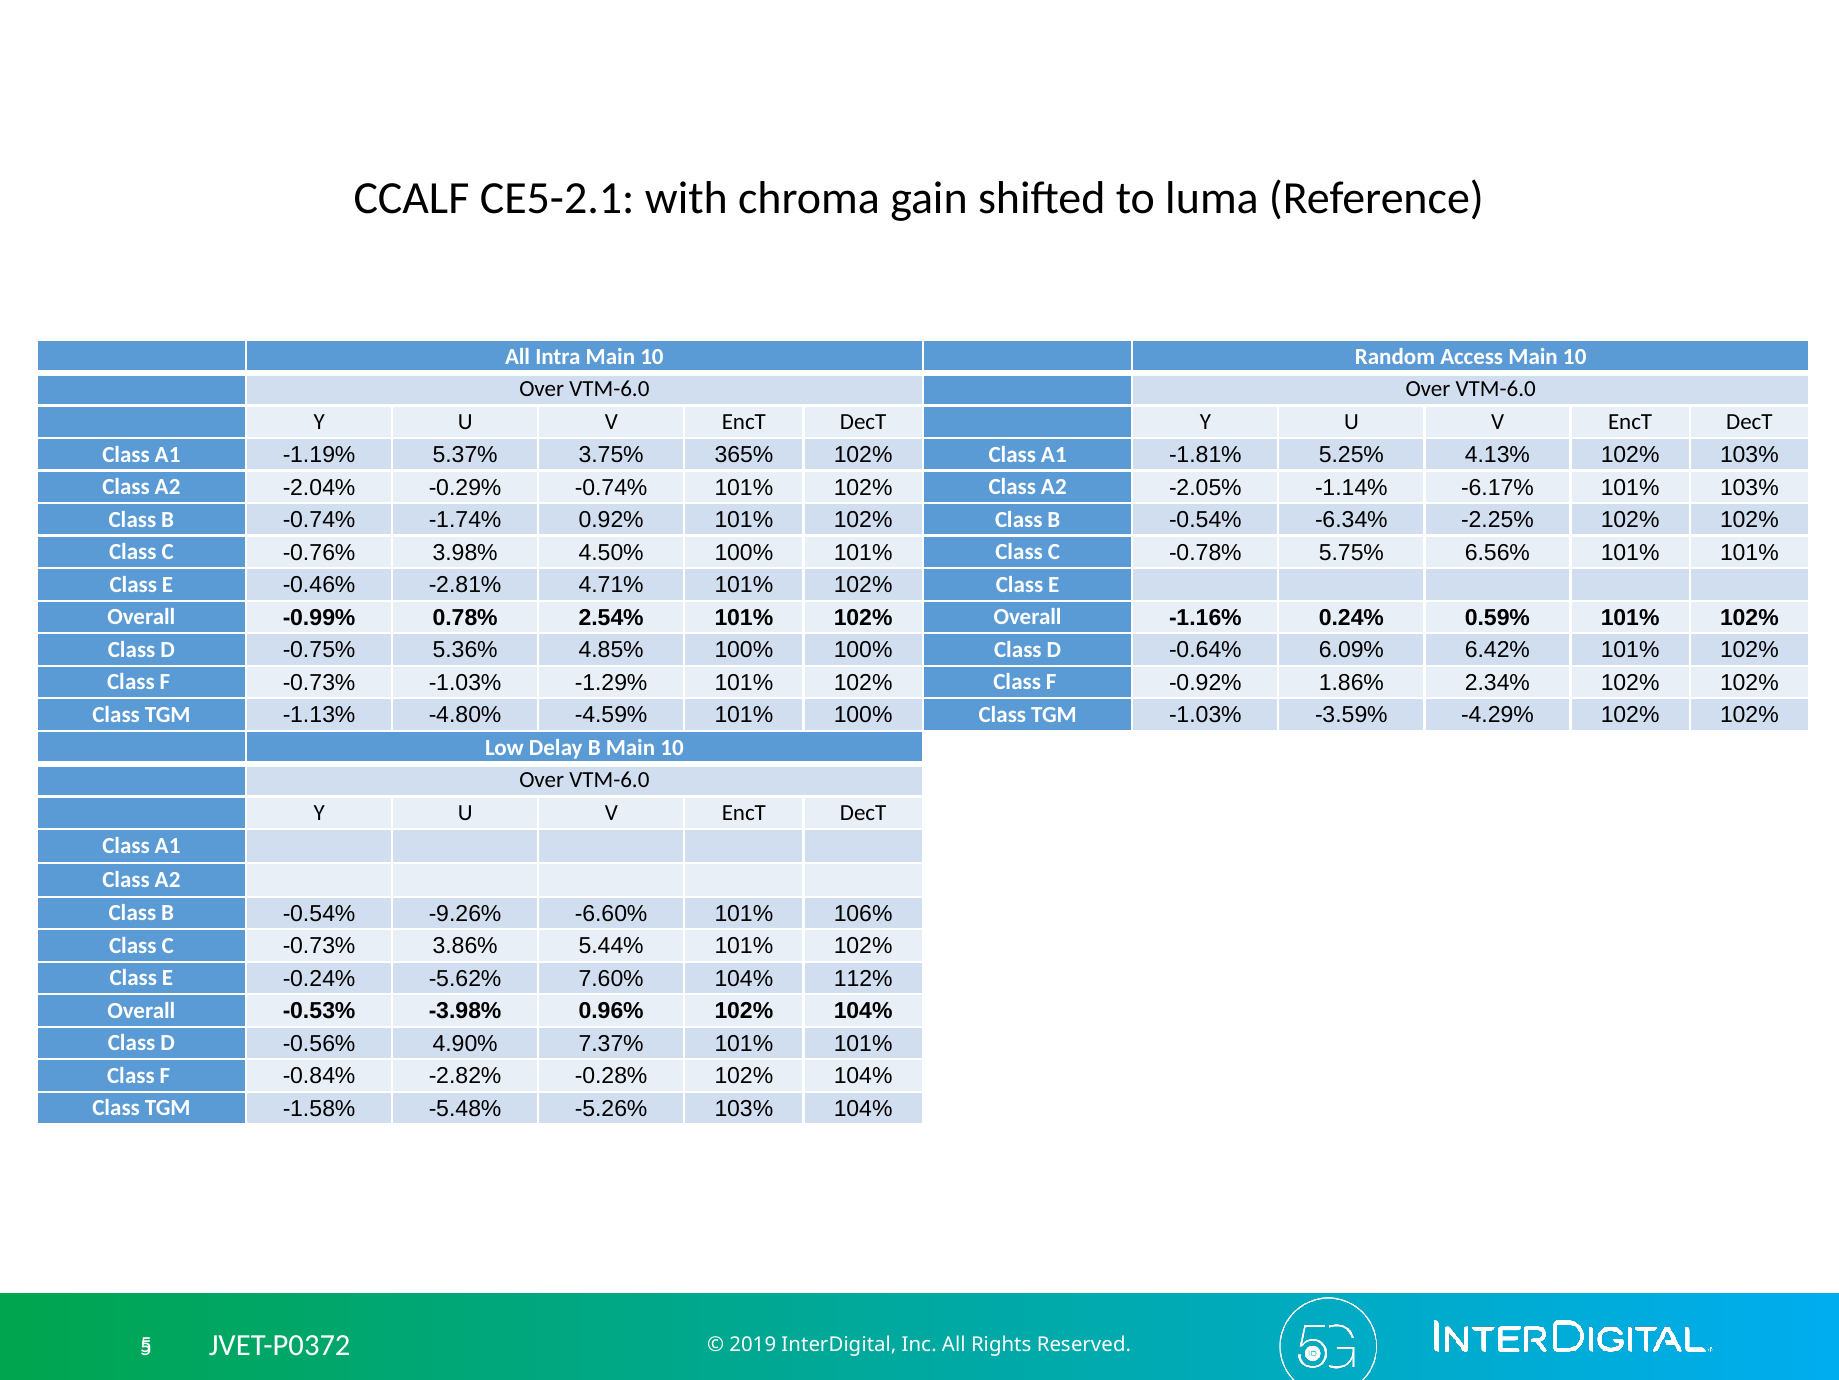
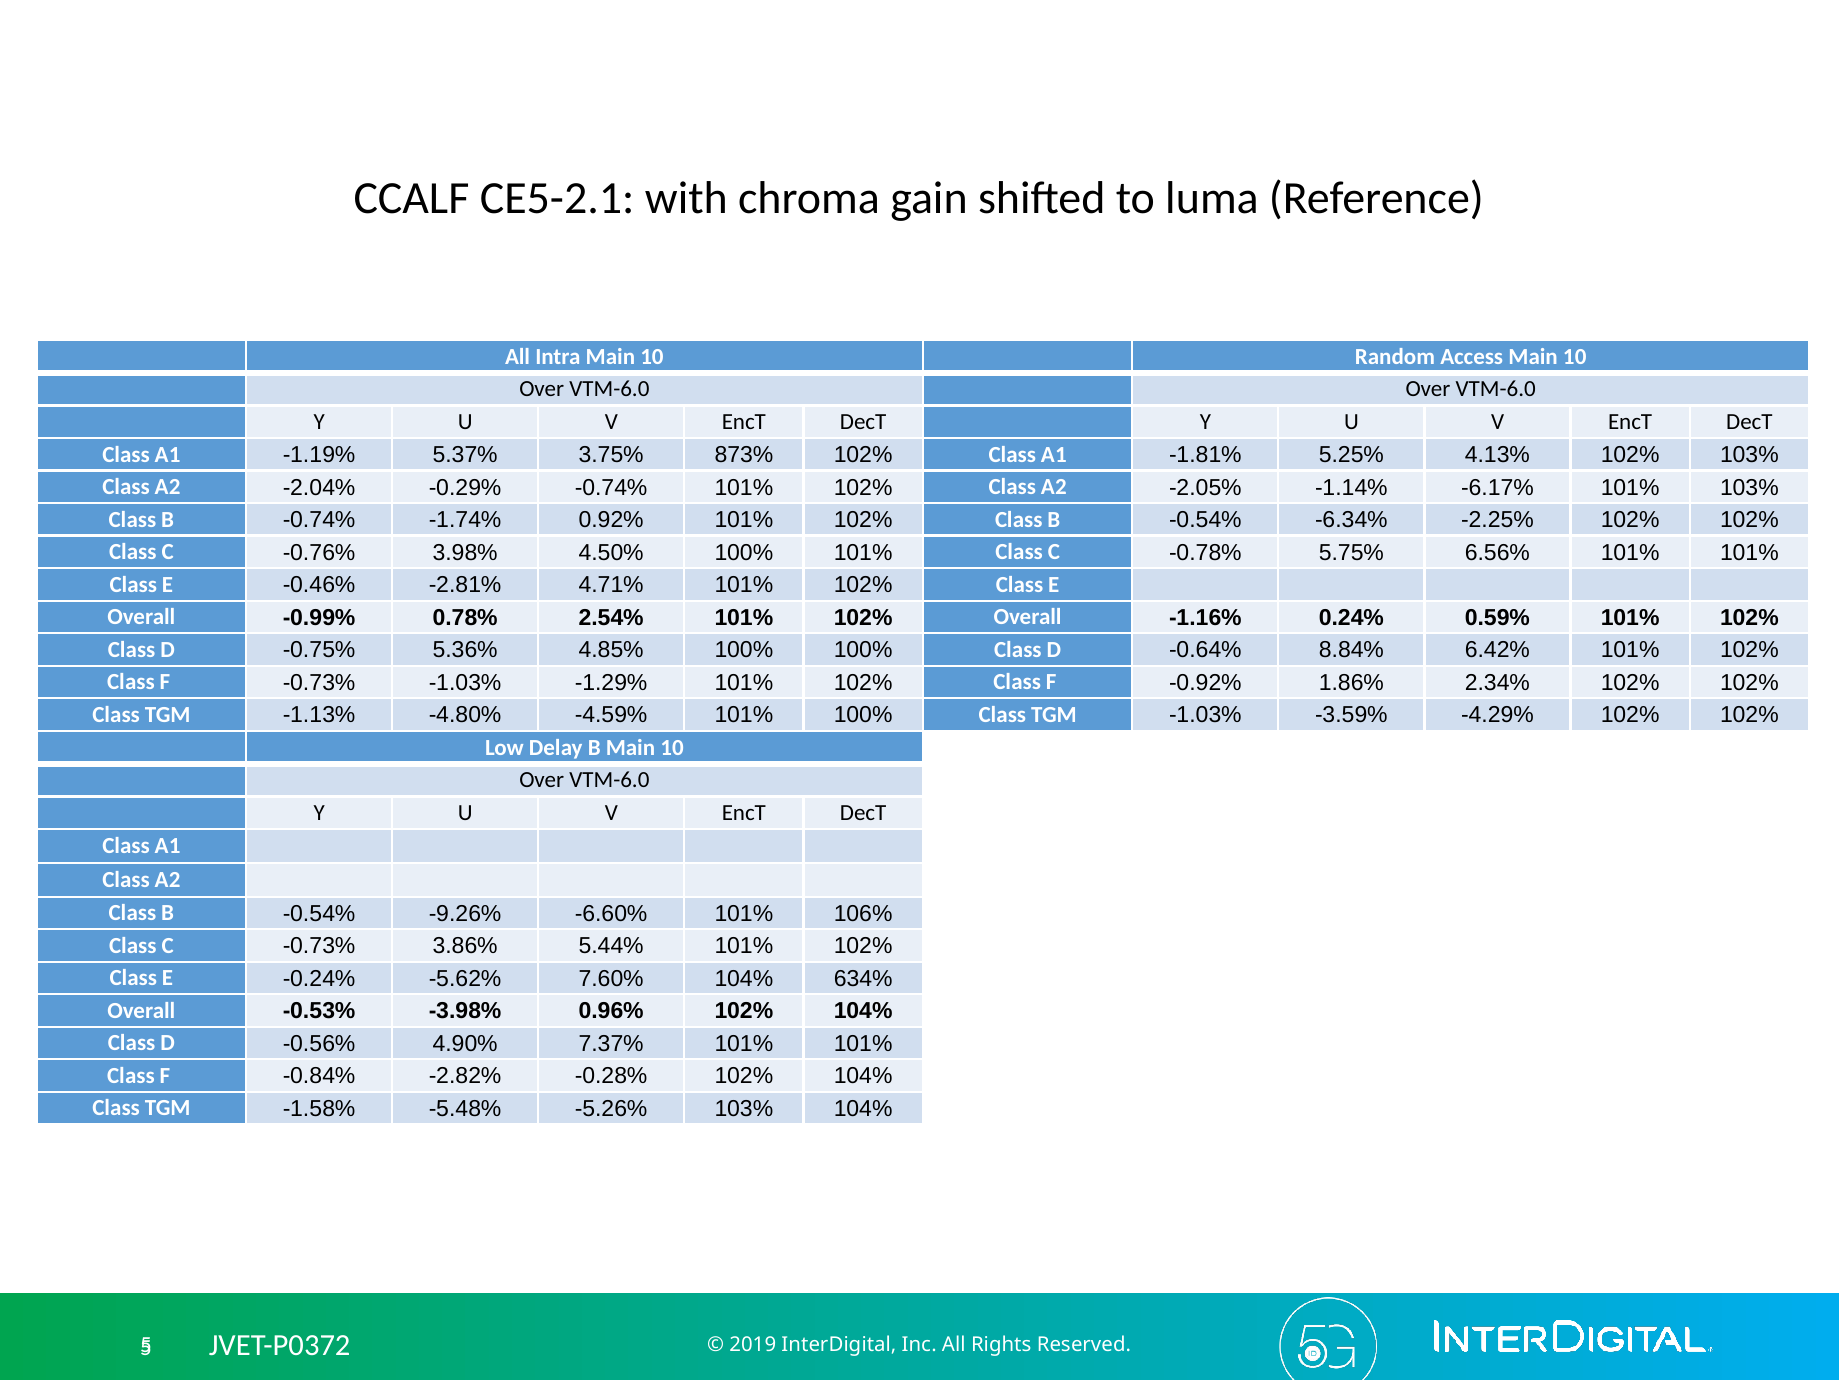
365%: 365% -> 873%
6.09%: 6.09% -> 8.84%
112%: 112% -> 634%
